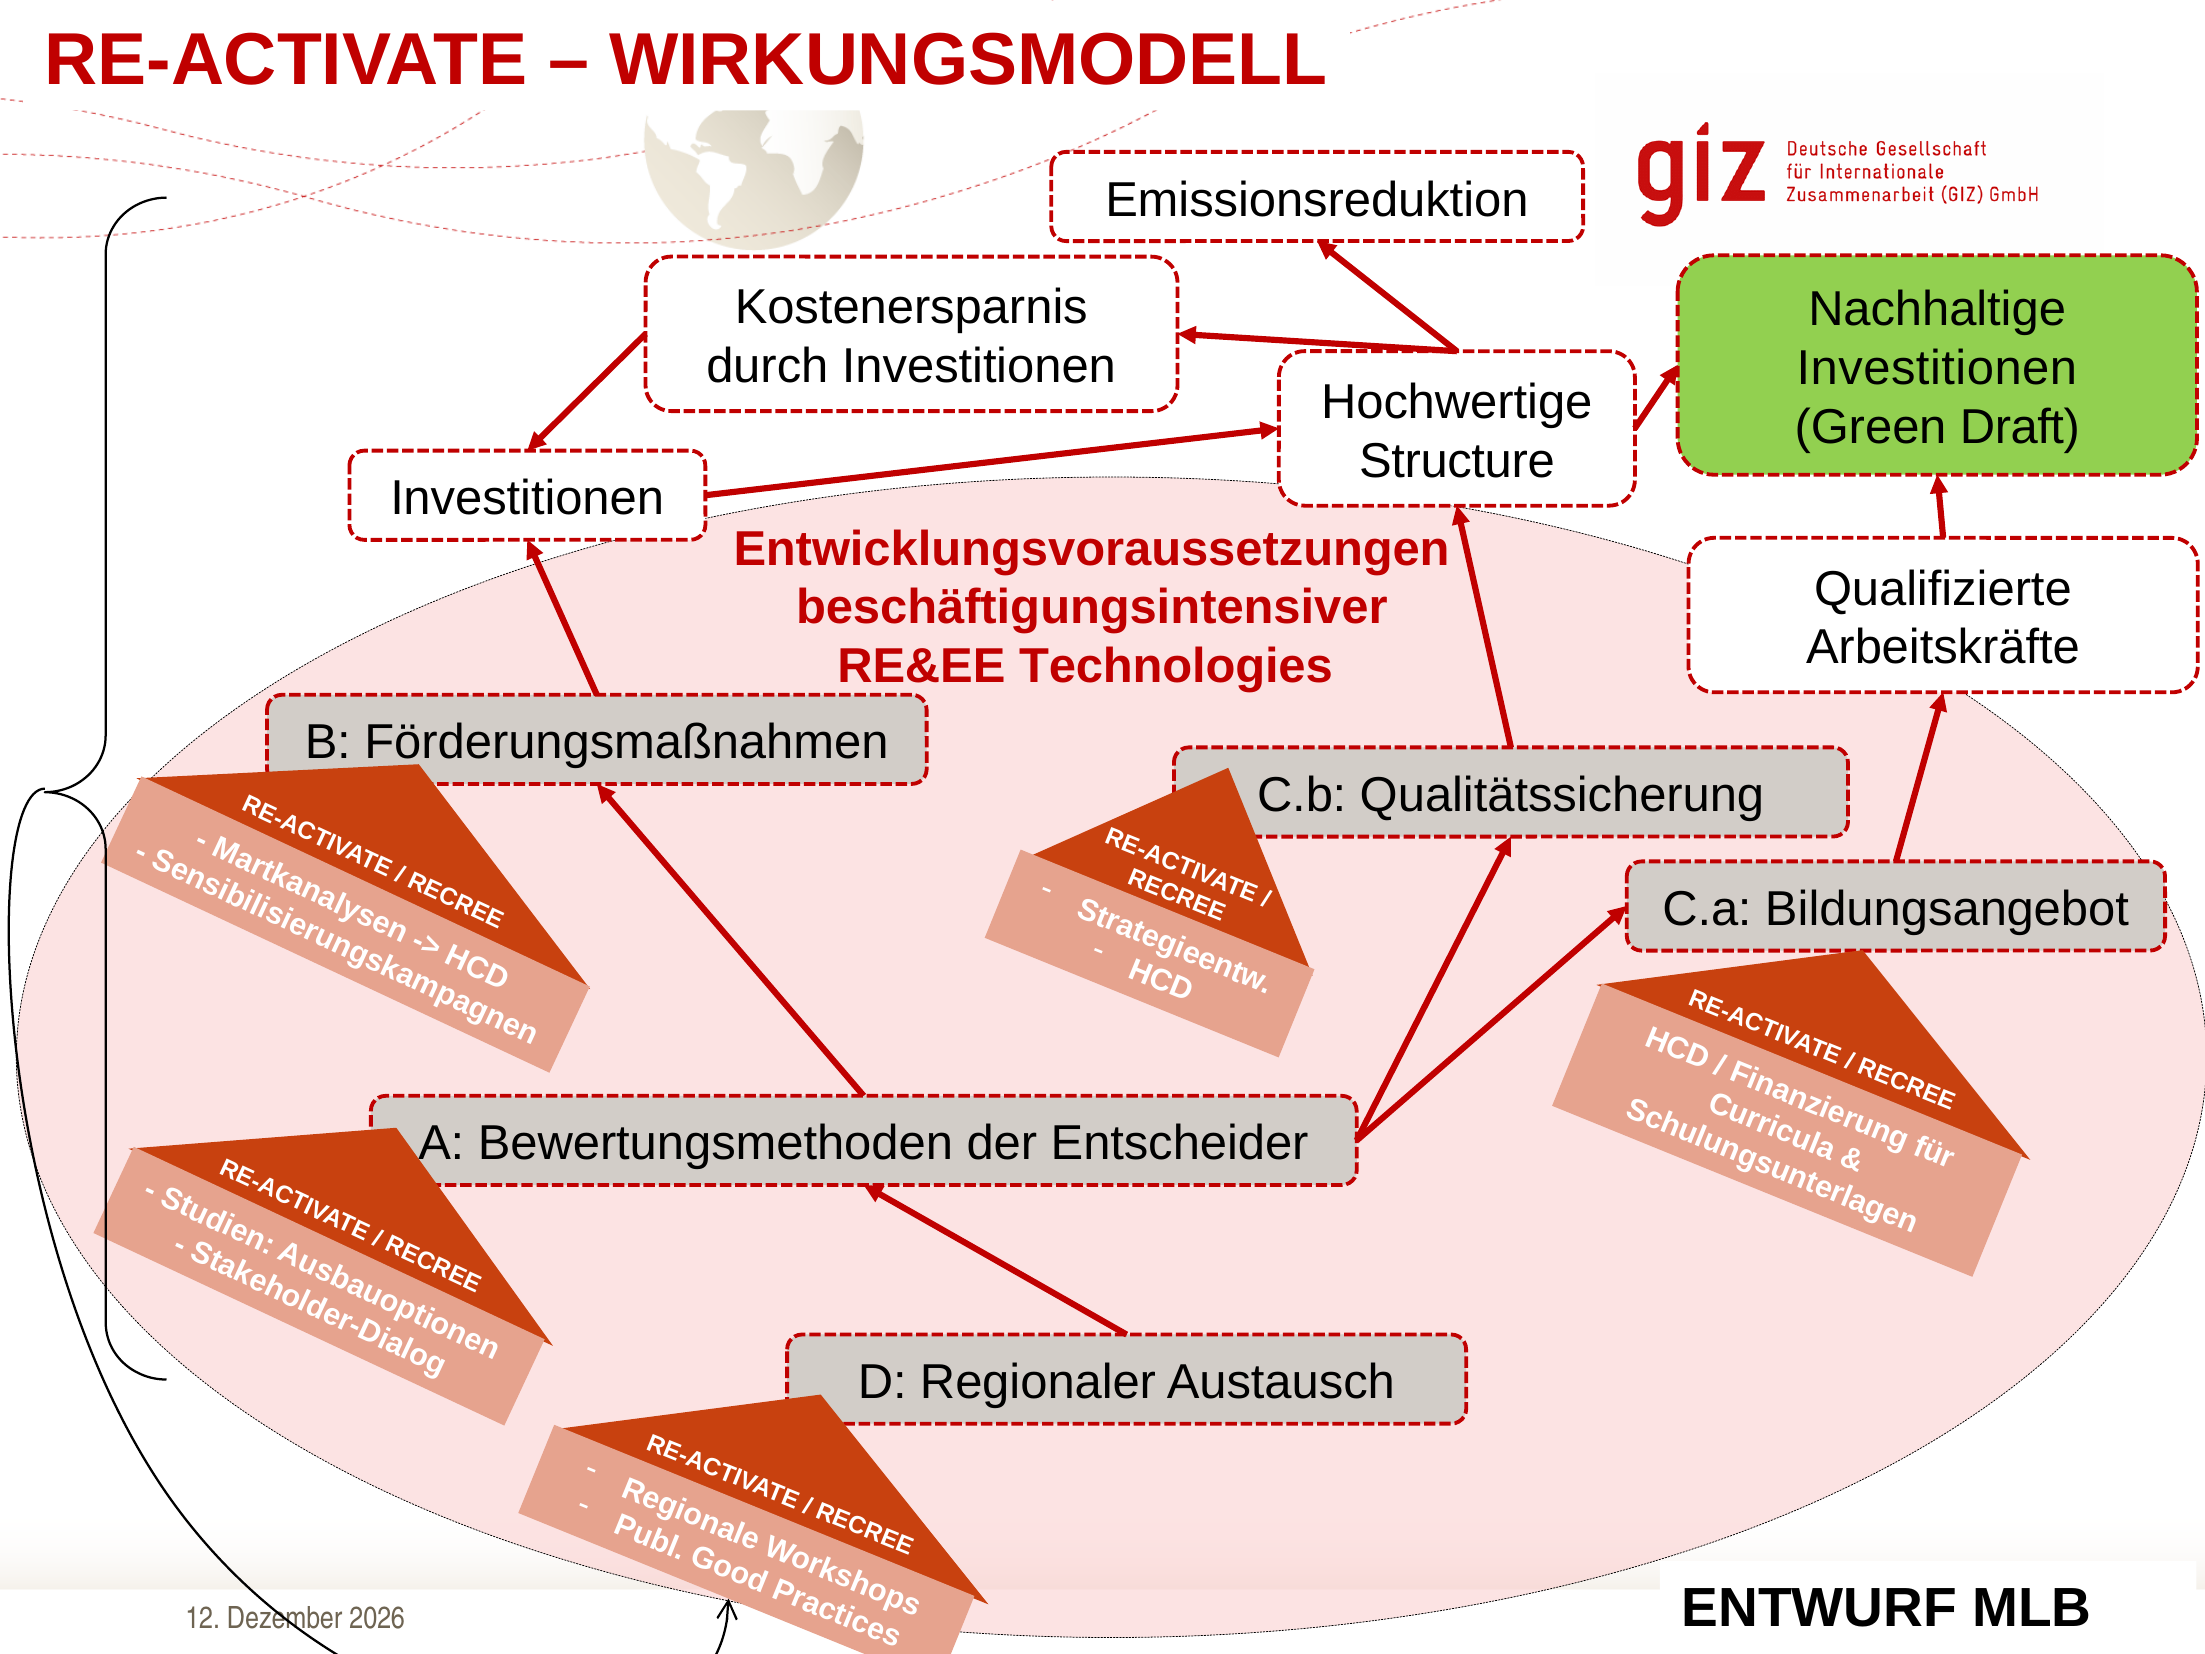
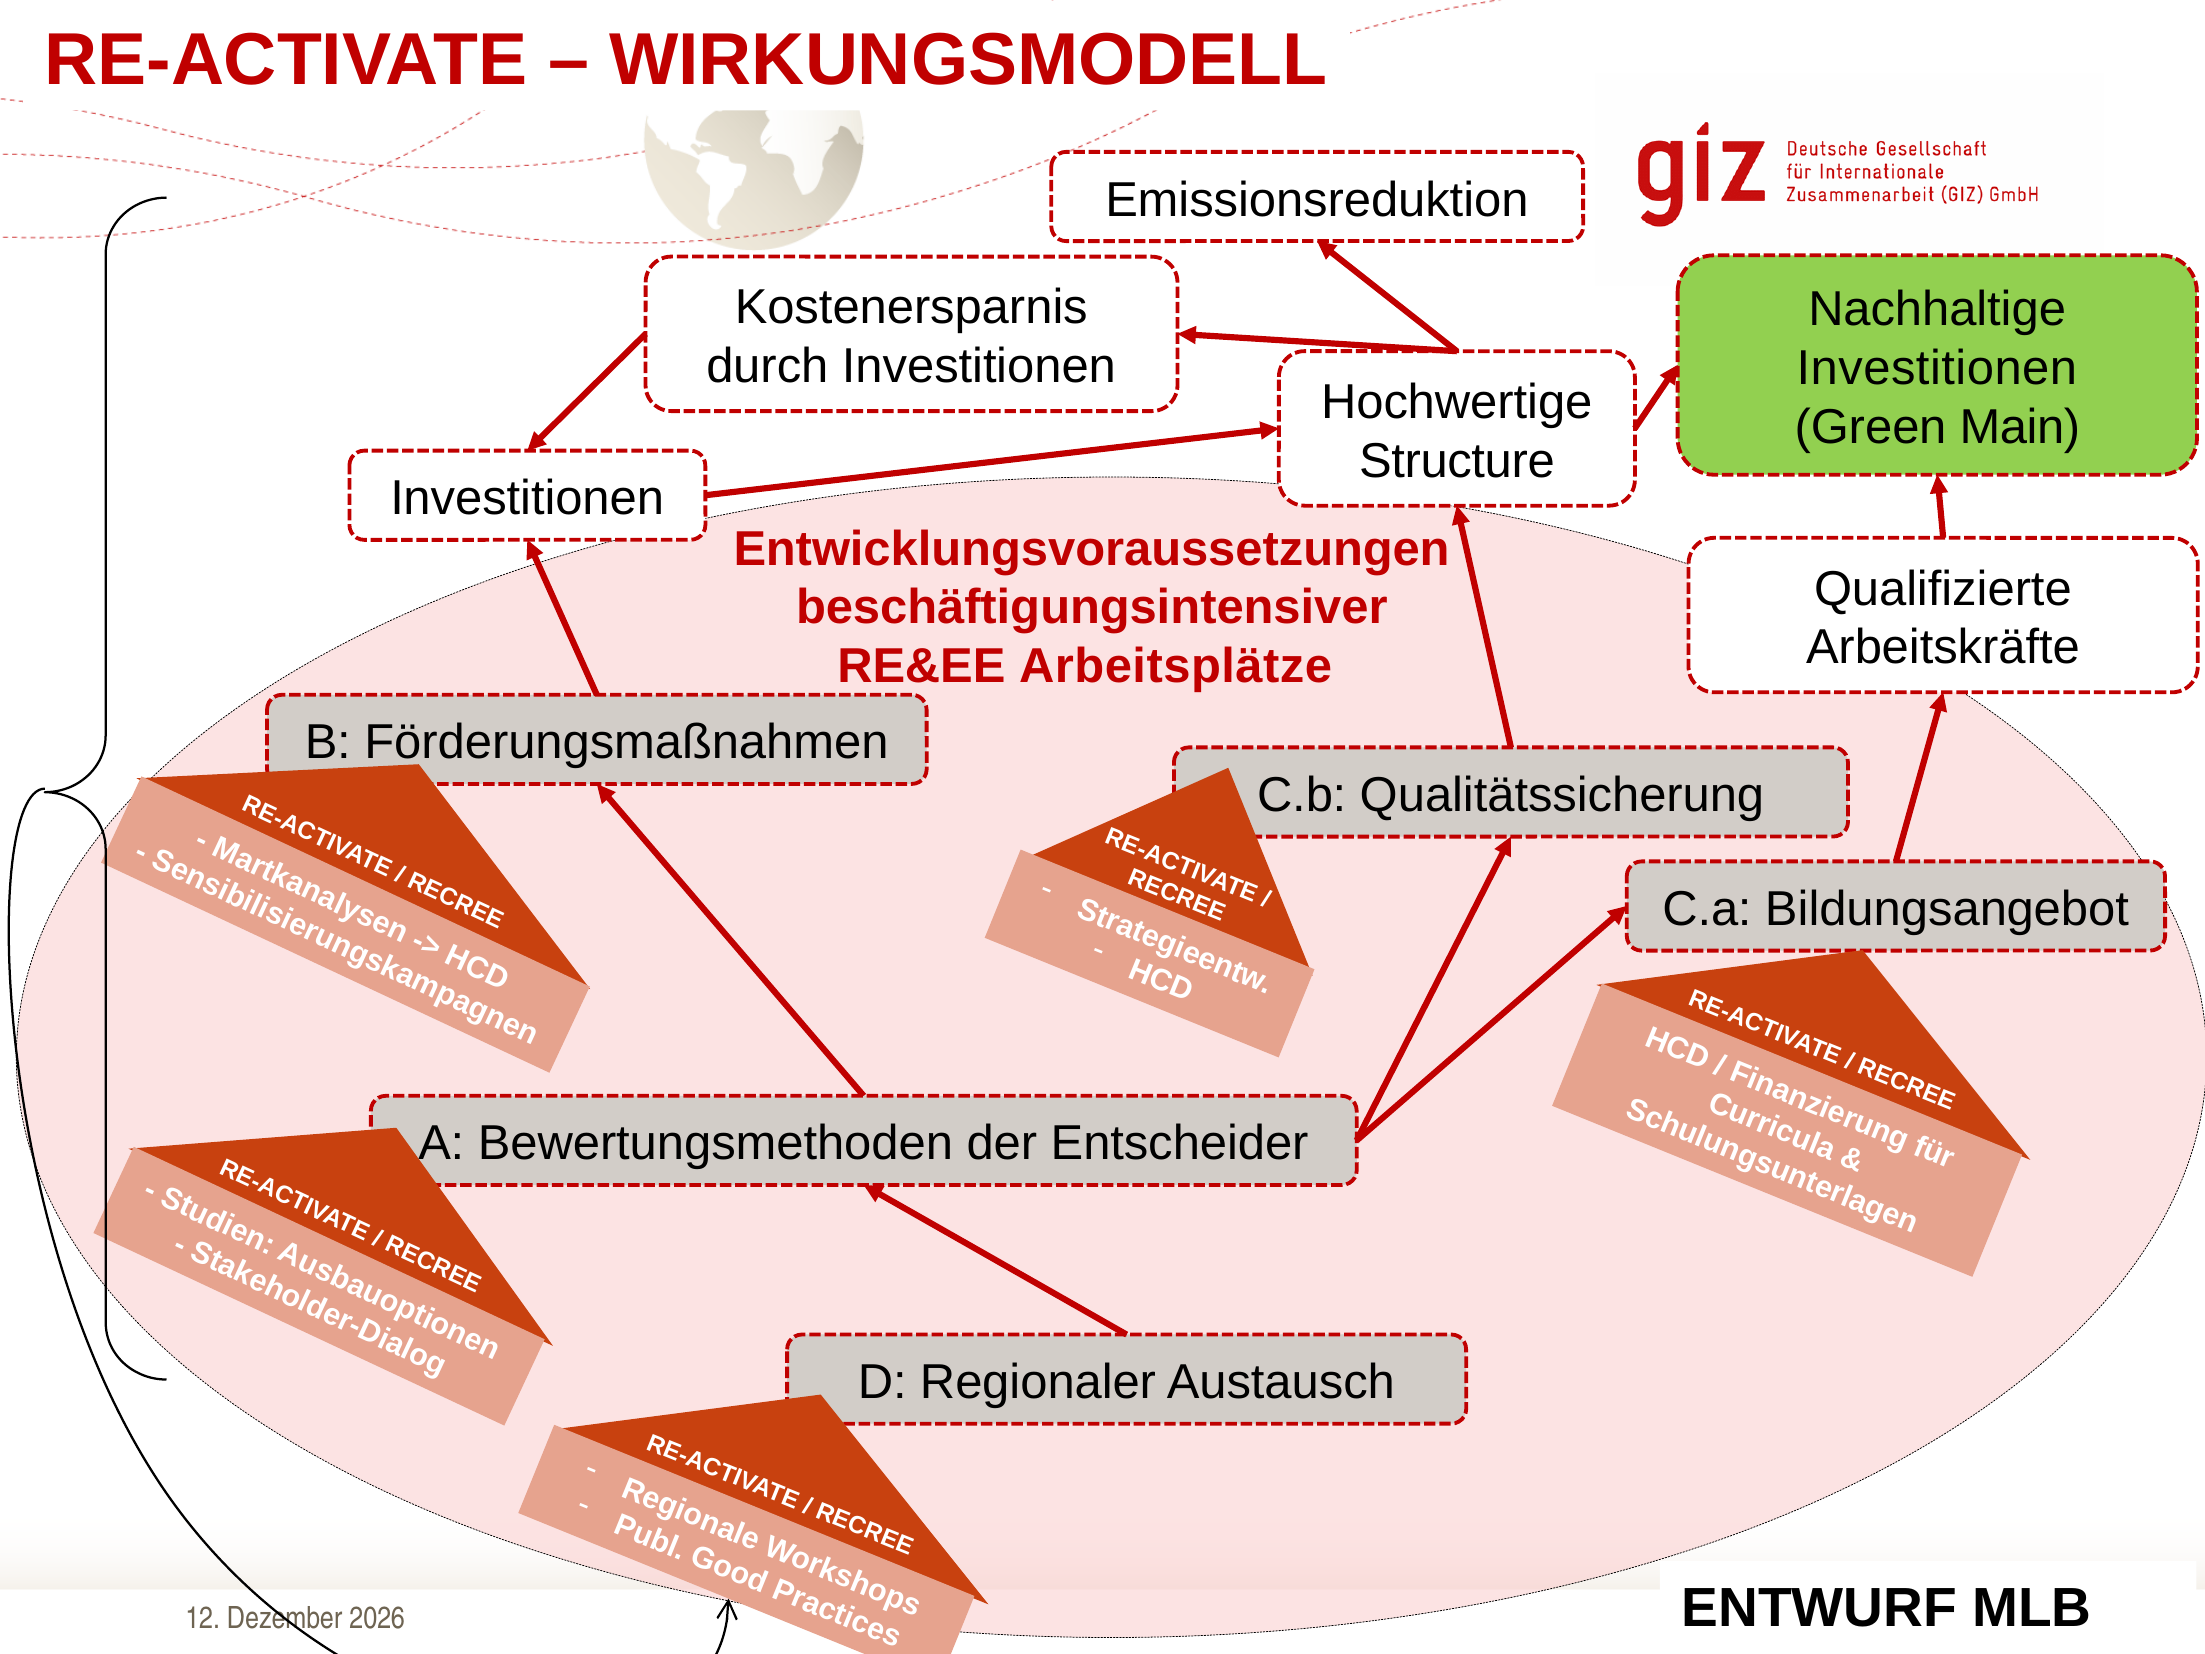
Draft: Draft -> Main
Technologies: Technologies -> Arbeitsplätze
